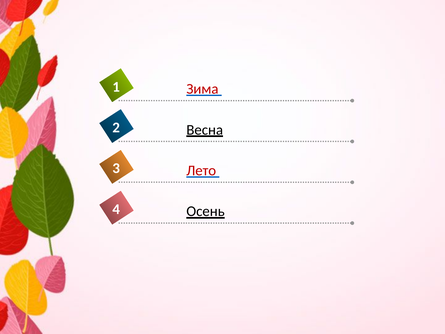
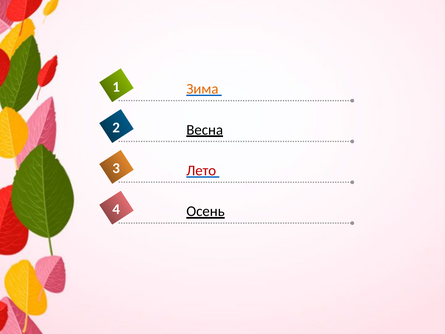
Зима colour: red -> orange
